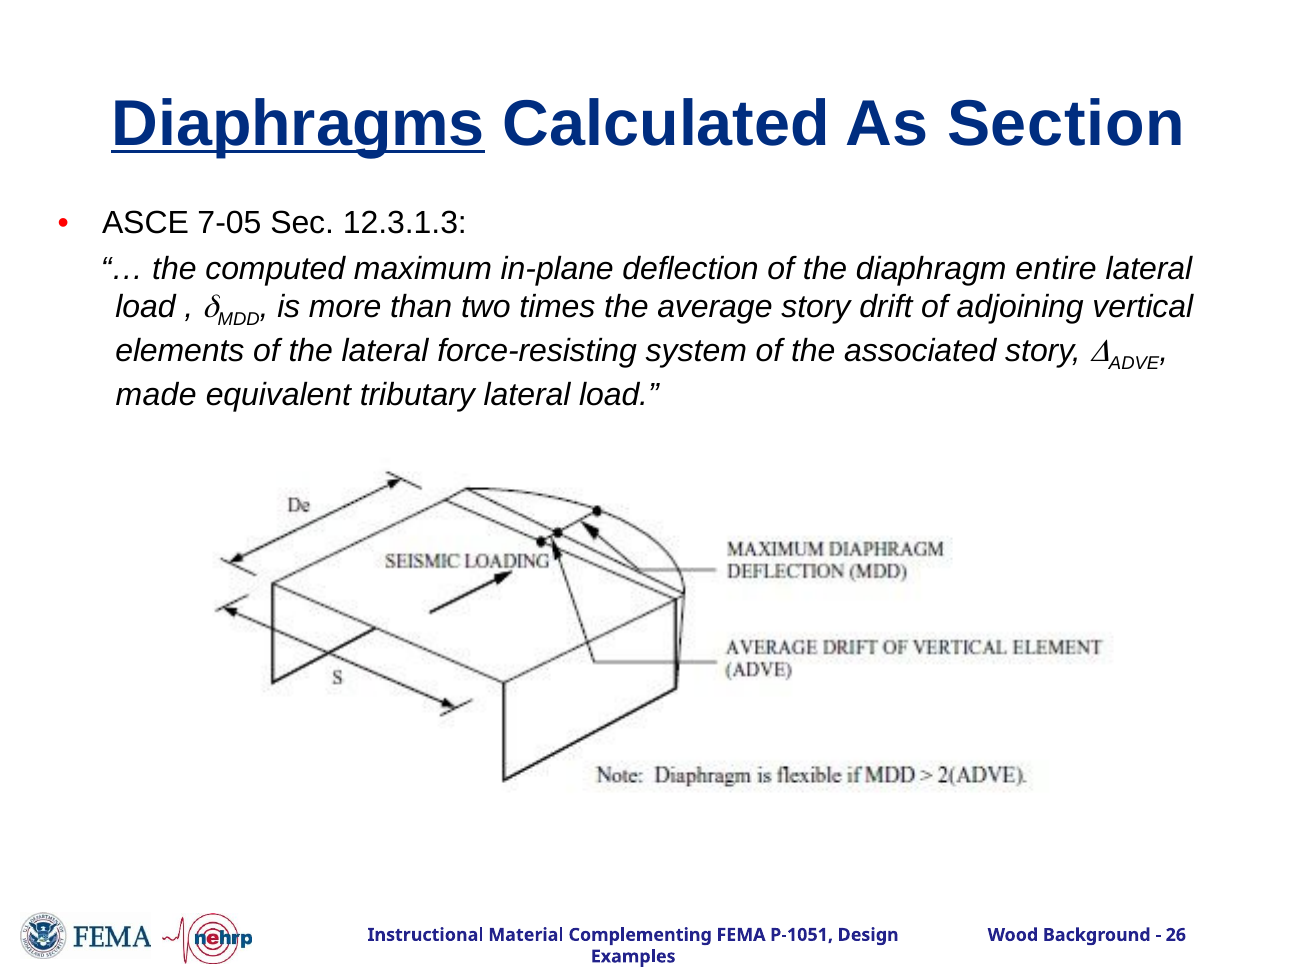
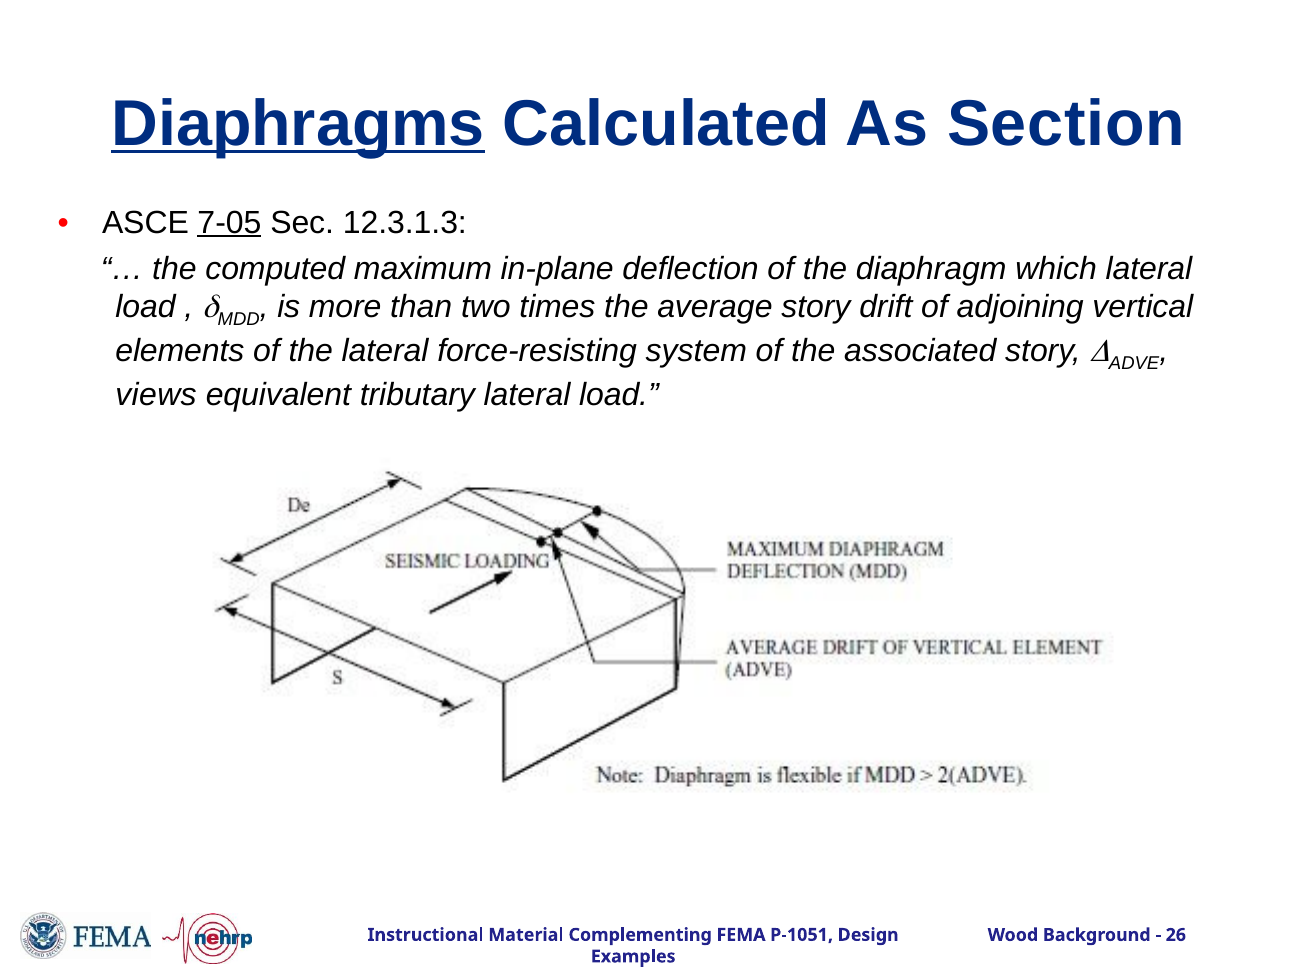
7-05 underline: none -> present
entire: entire -> which
made: made -> views
